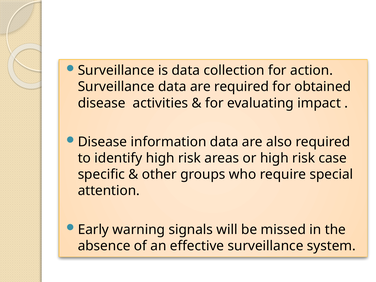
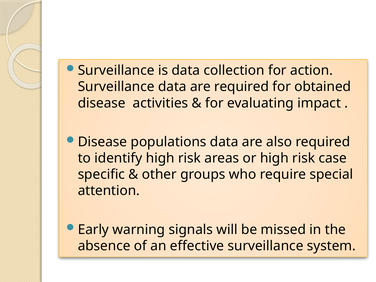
information: information -> populations
